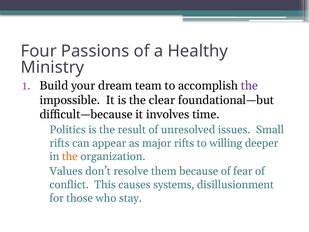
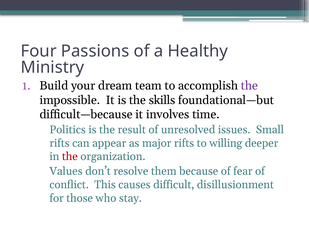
clear: clear -> skills
the at (70, 156) colour: orange -> red
systems: systems -> difficult
